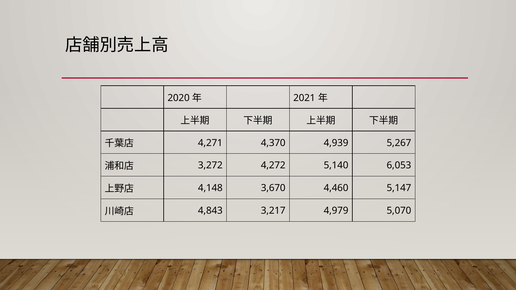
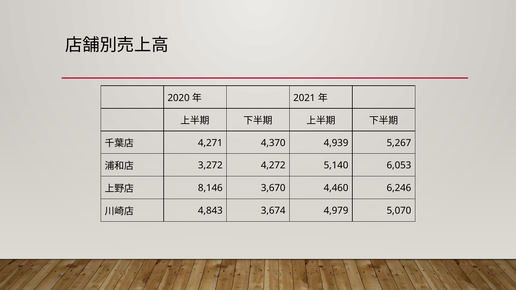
4,148: 4,148 -> 8,146
5,147: 5,147 -> 6,246
3,217: 3,217 -> 3,674
